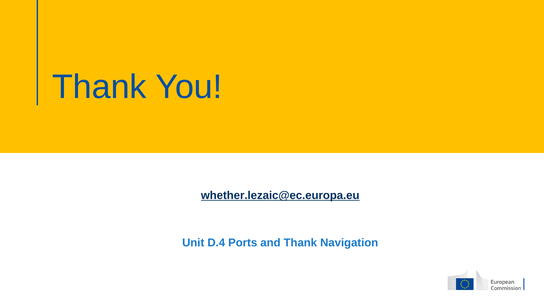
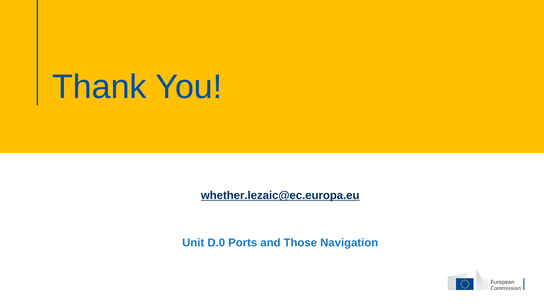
D.4: D.4 -> D.0
and Thank: Thank -> Those
